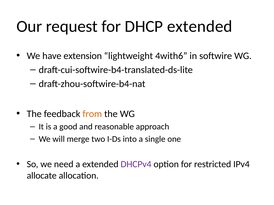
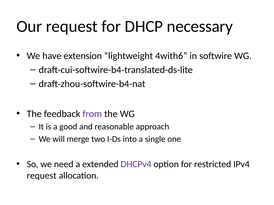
DHCP extended: extended -> necessary
from colour: orange -> purple
allocate at (42, 176): allocate -> request
